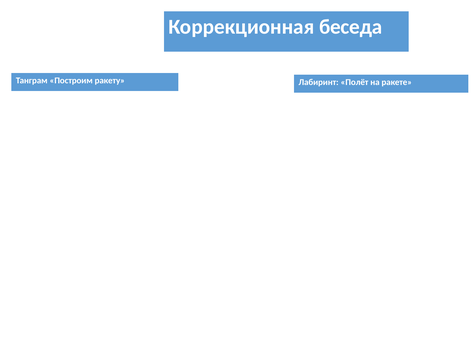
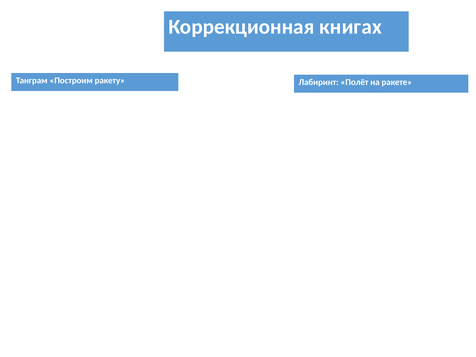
беседа: беседа -> книгах
